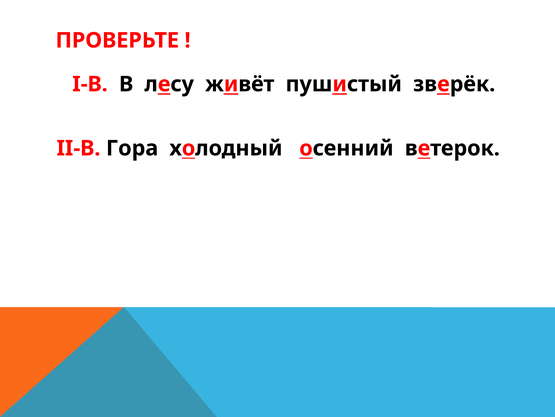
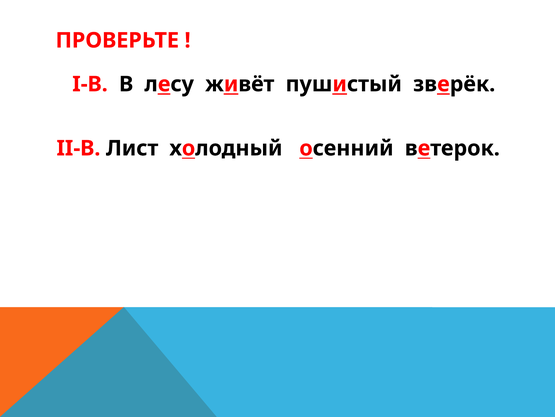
Гора: Гора -> Лист
